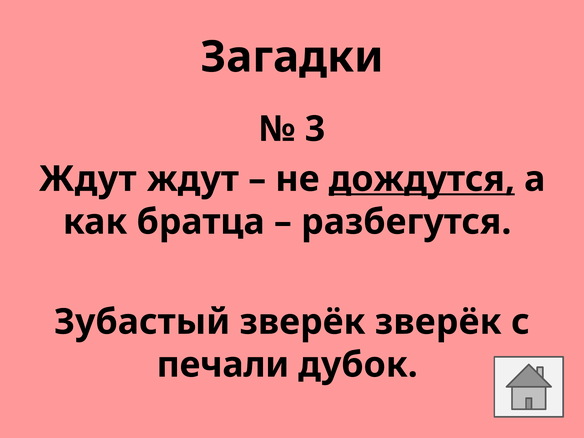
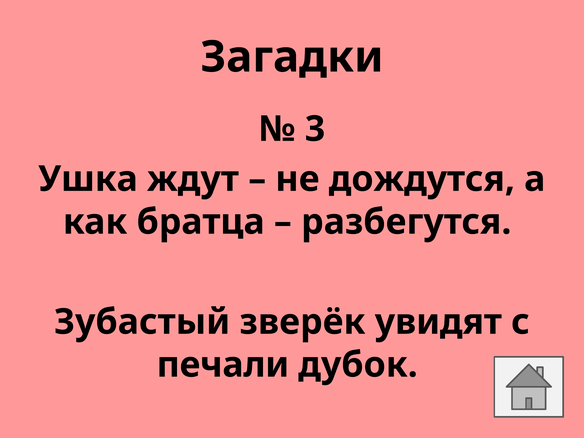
Ждут at (88, 179): Ждут -> Ушка
дождутся underline: present -> none
зверёк зверёк: зверёк -> увидят
